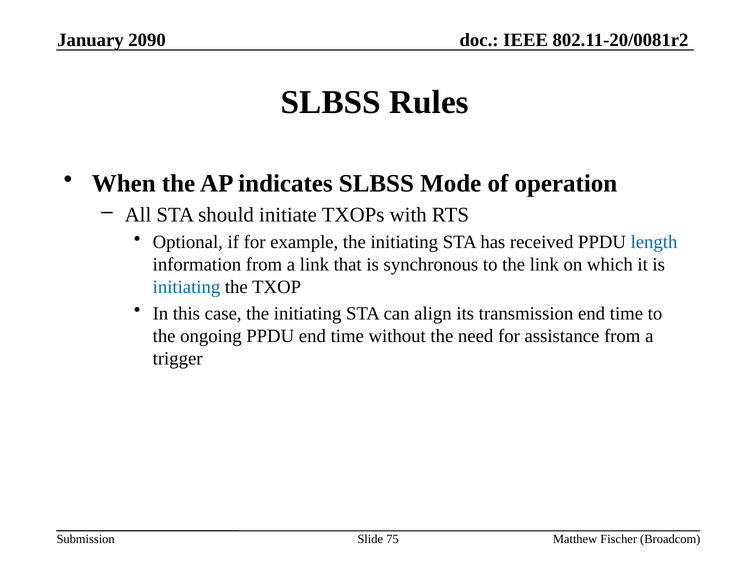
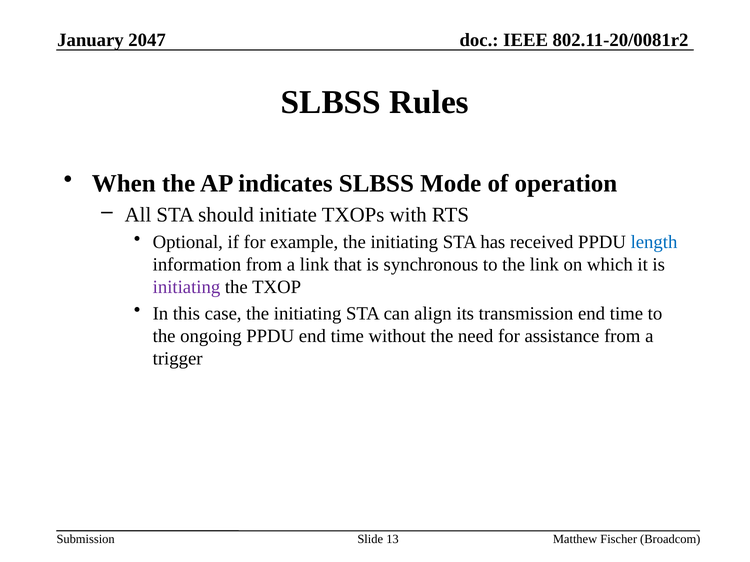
2090: 2090 -> 2047
initiating at (187, 287) colour: blue -> purple
75: 75 -> 13
